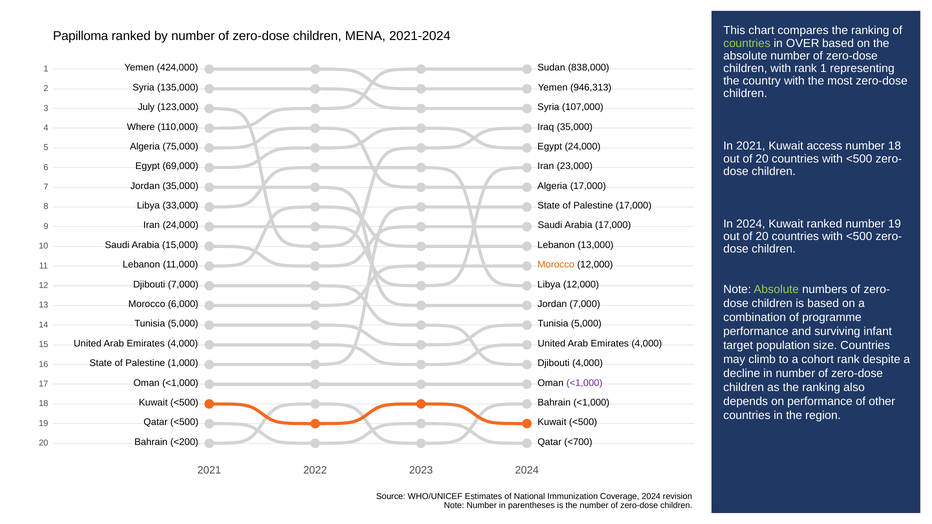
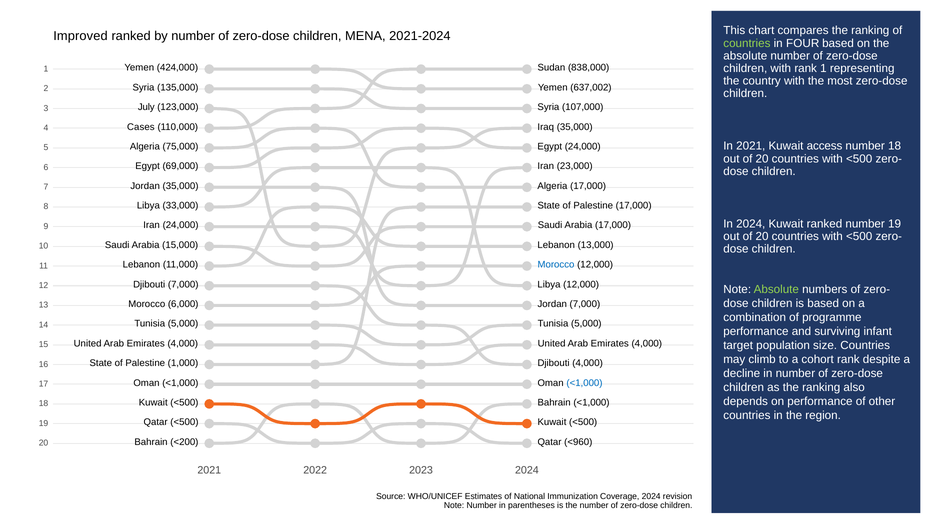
Papilloma: Papilloma -> Improved
OVER: OVER -> FOUR
946,313: 946,313 -> 637,002
Where: Where -> Cases
Morocco at (556, 265) colour: orange -> blue
<1,000 at (584, 383) colour: purple -> blue
<700: <700 -> <960
